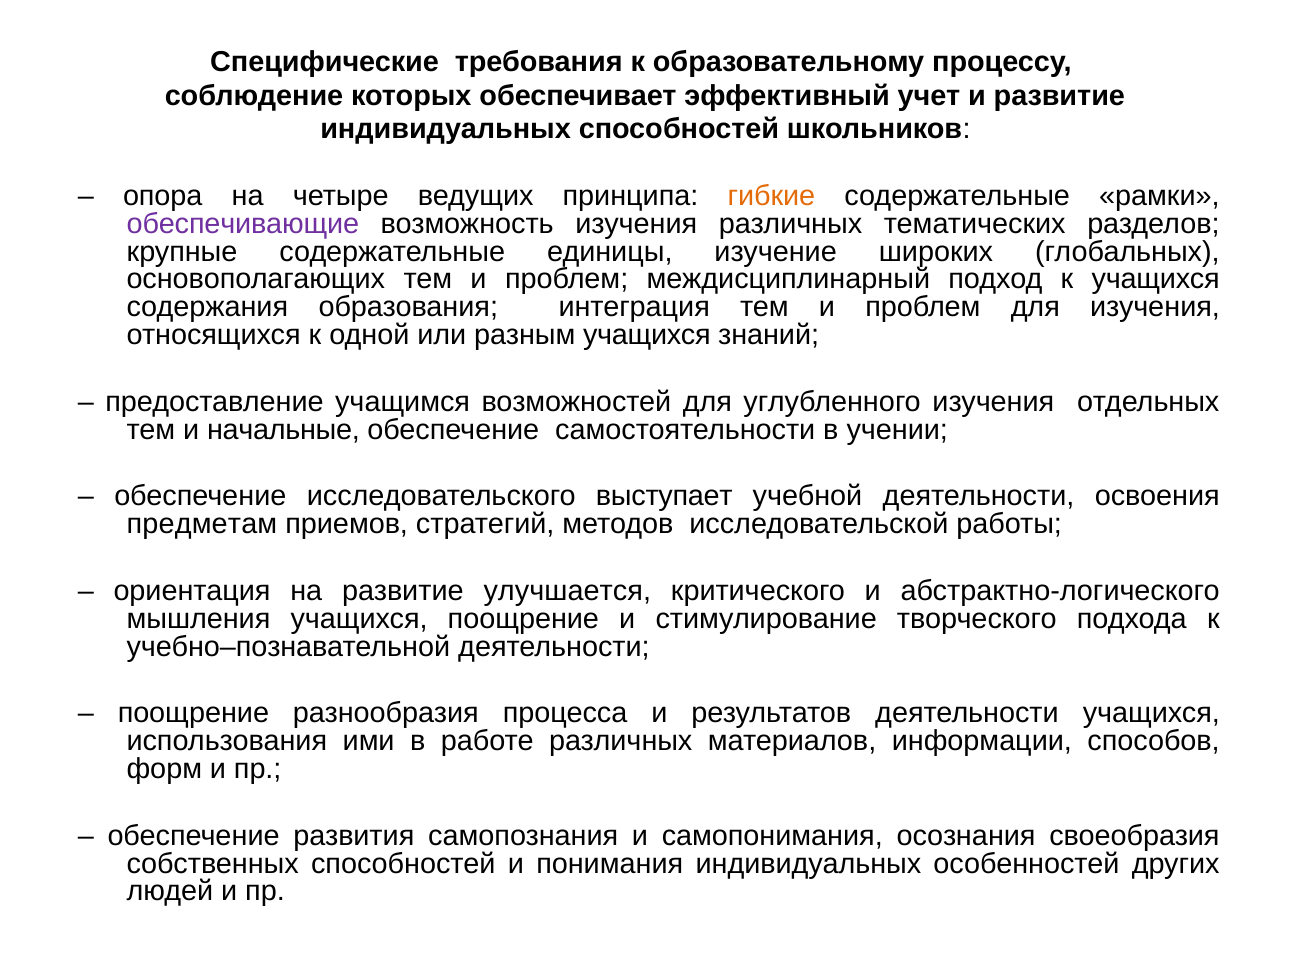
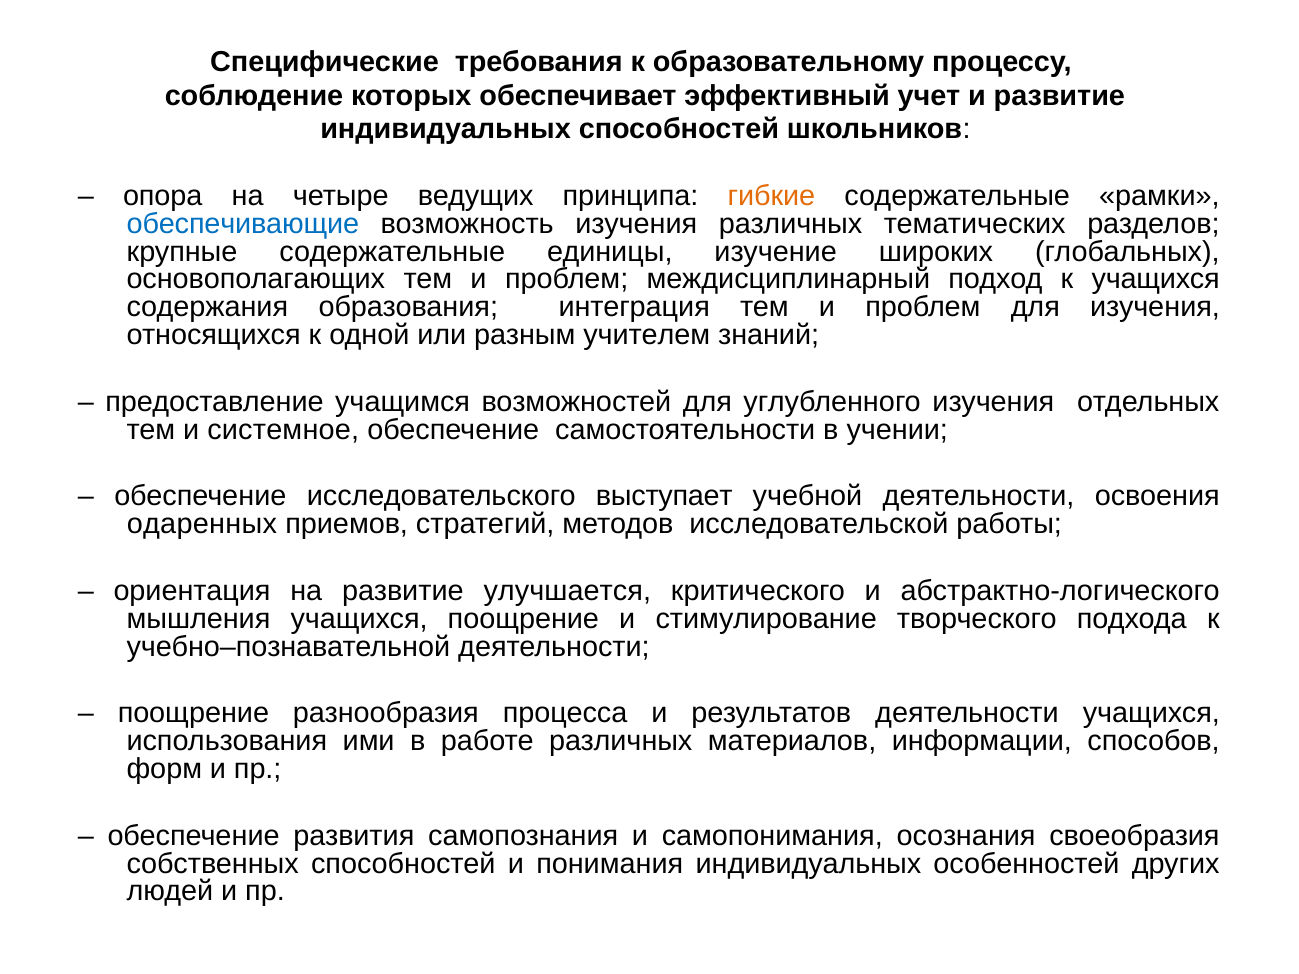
обеспечивающие colour: purple -> blue
разным учащихся: учащихся -> учителем
начальные: начальные -> системное
предметам: предметам -> одаренных
